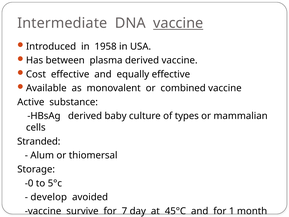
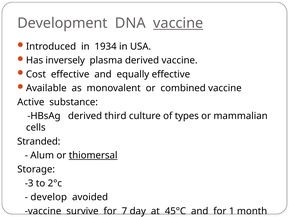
Intermediate: Intermediate -> Development
1958: 1958 -> 1934
between: between -> inversely
baby: baby -> third
thiomersal underline: none -> present
-0: -0 -> -3
5°c: 5°c -> 2°c
